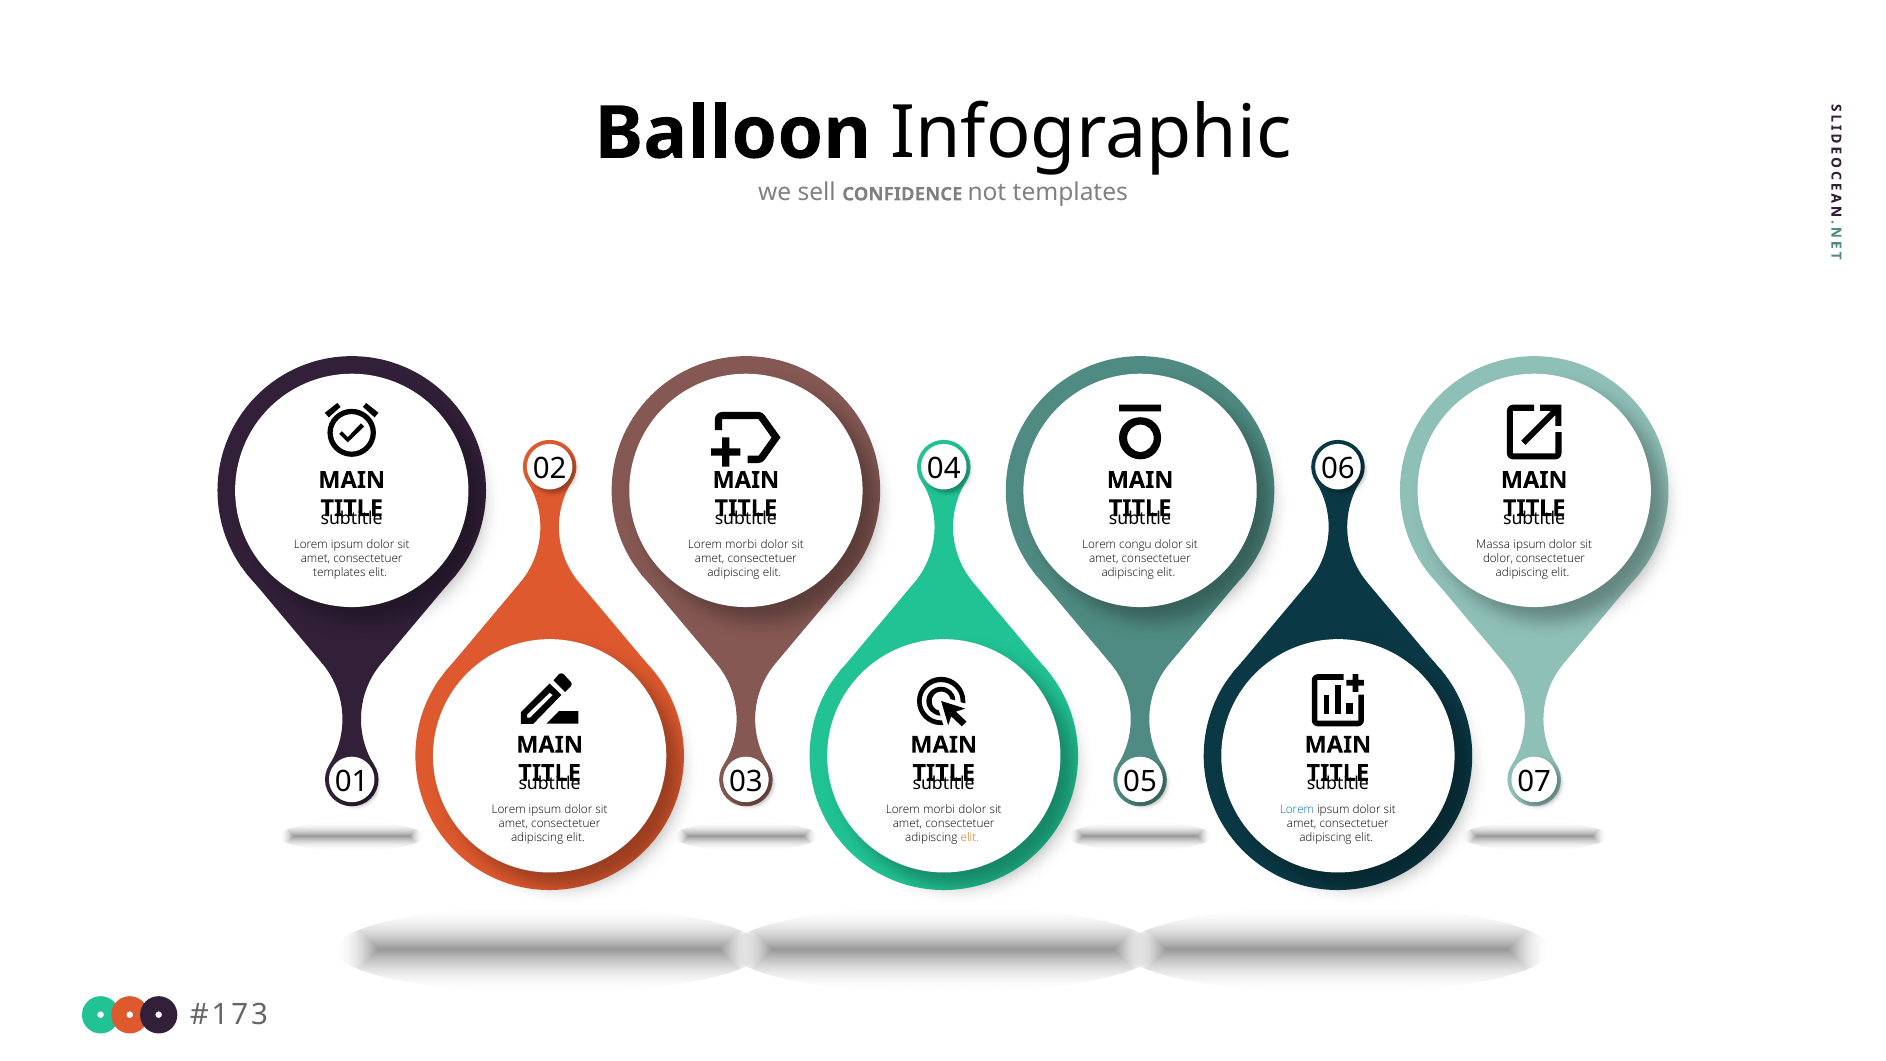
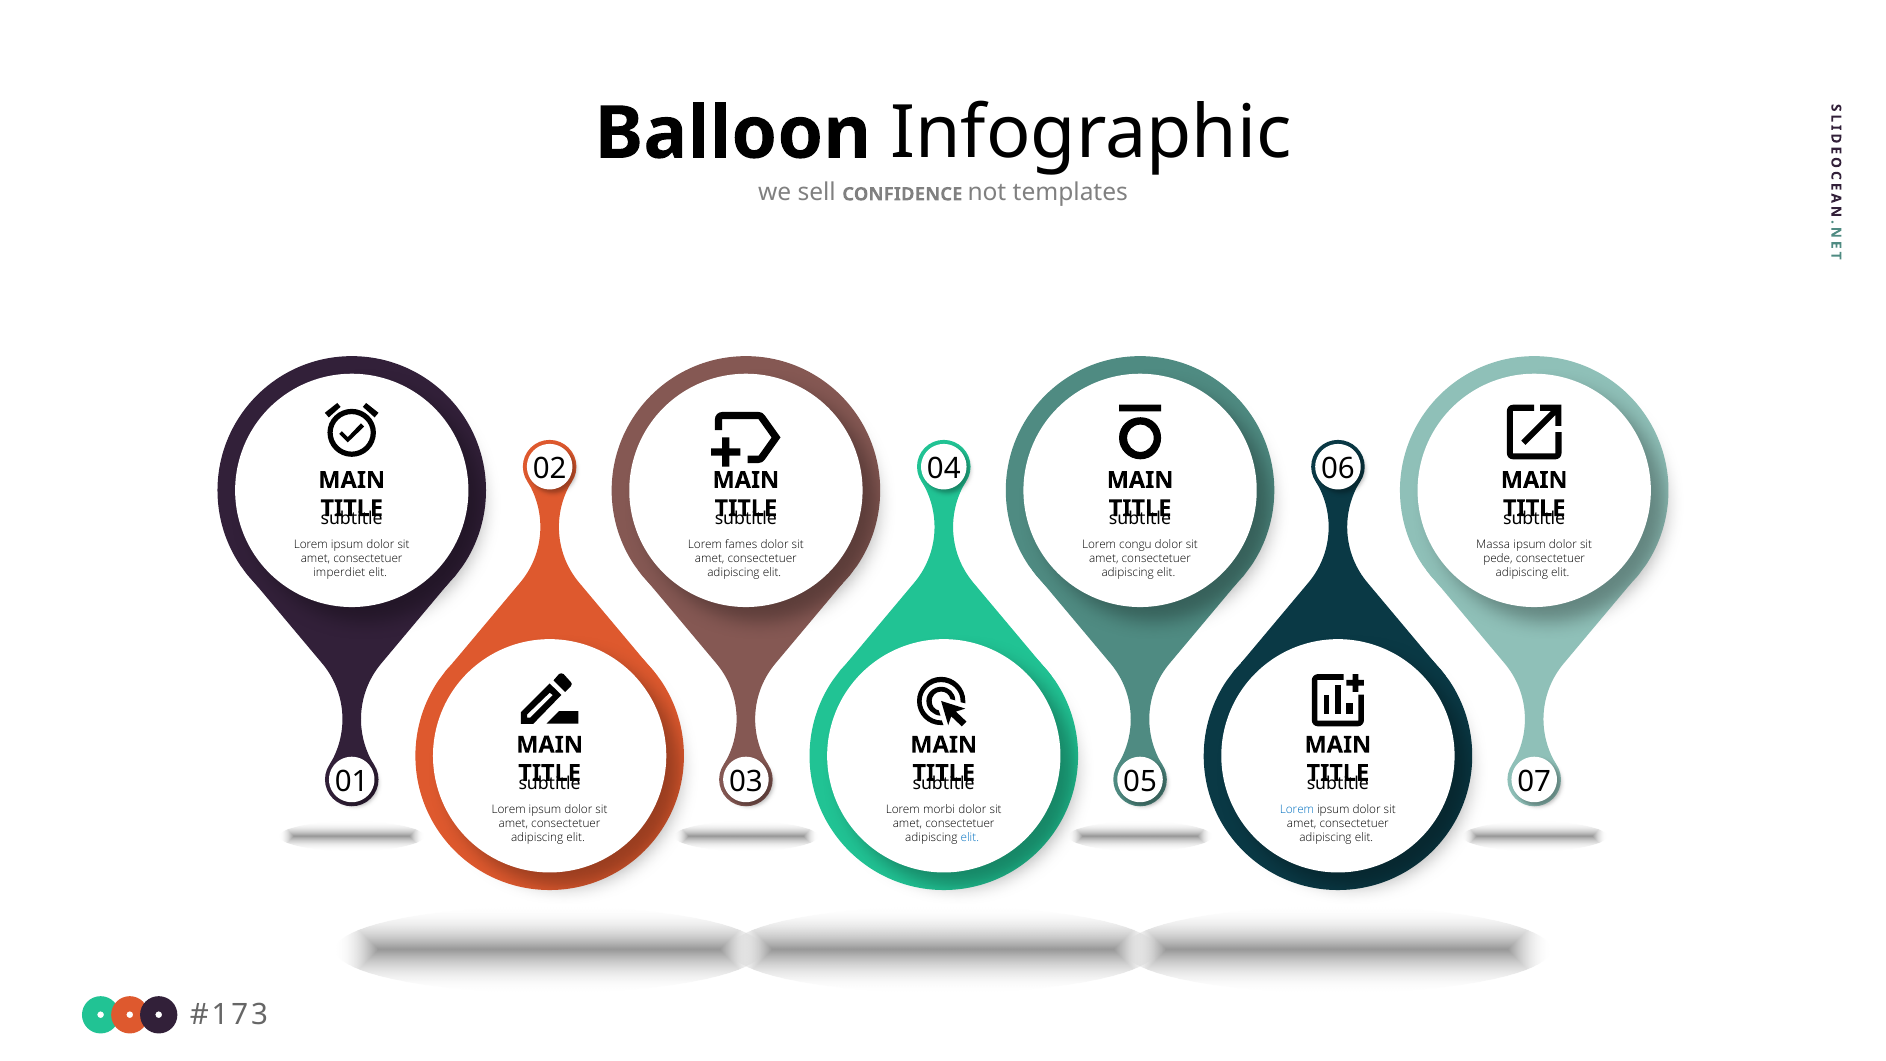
morbi at (741, 545): morbi -> fames
dolor at (1498, 559): dolor -> pede
templates at (339, 573): templates -> imperdiet
elit at (970, 838) colour: orange -> blue
